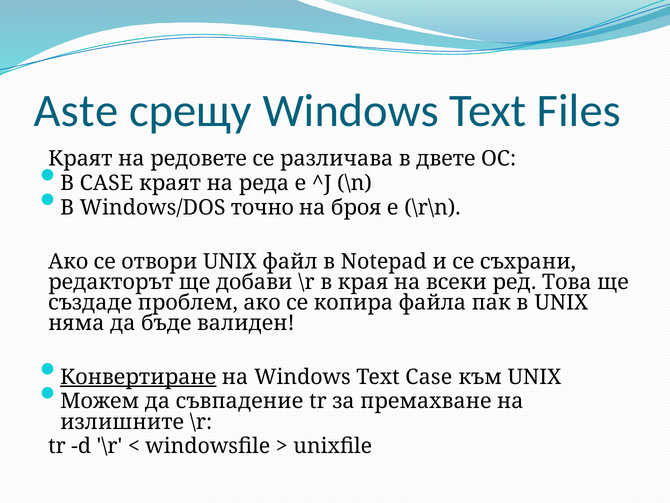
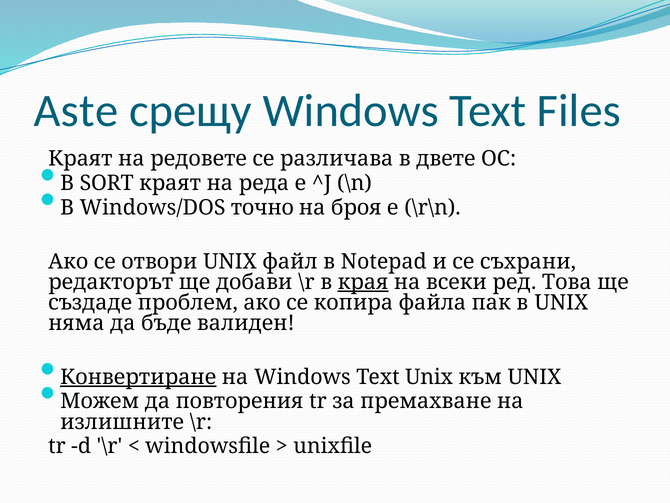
В CASE: CASE -> SORT
края underline: none -> present
Text Case: Case -> Unix
съвпадение: съвпадение -> повторения
